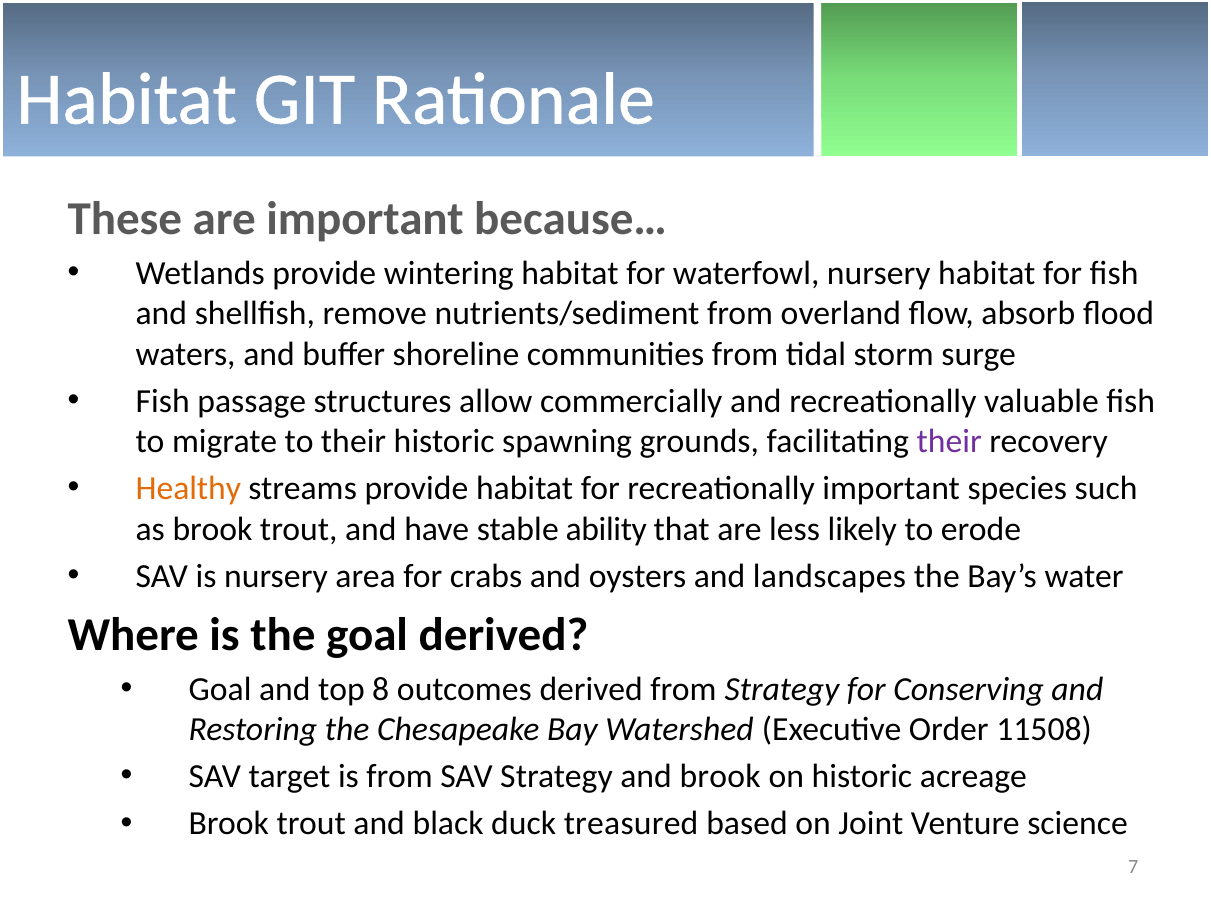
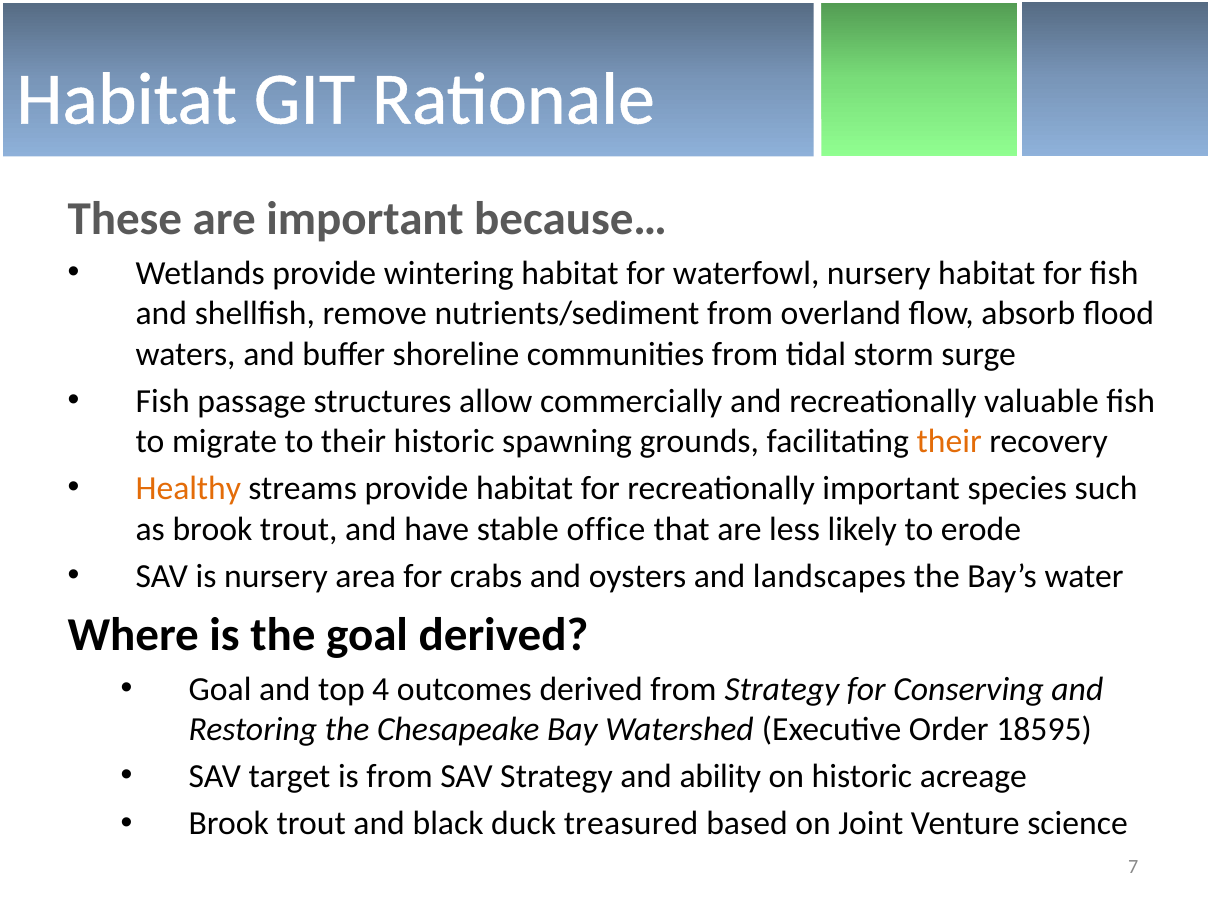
their at (949, 442) colour: purple -> orange
ability: ability -> office
8: 8 -> 4
11508: 11508 -> 18595
and brook: brook -> ability
